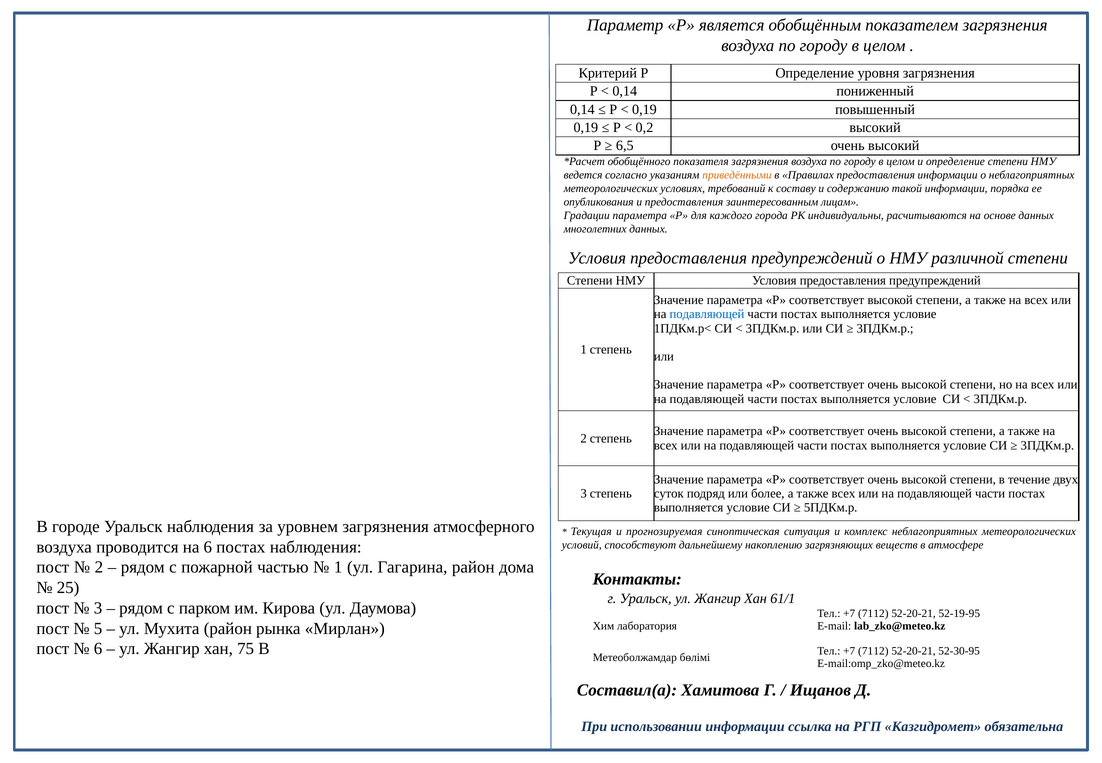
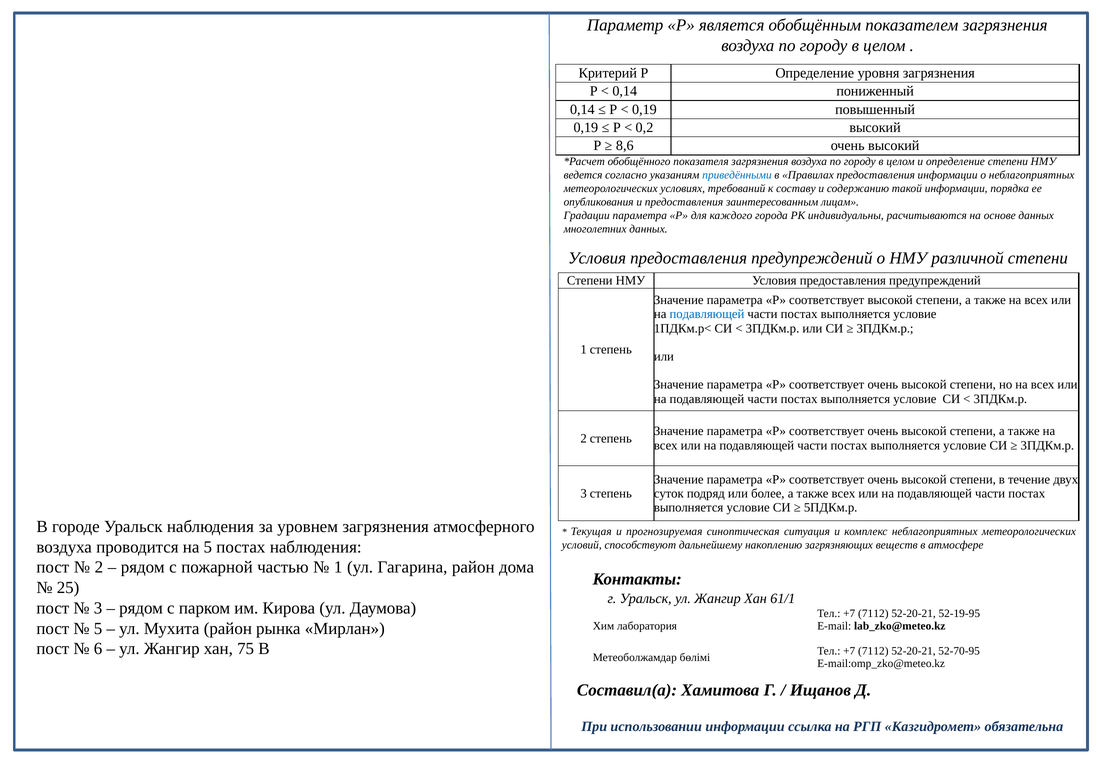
6,5: 6,5 -> 8,6
приведёнными colour: orange -> blue
на 6: 6 -> 5
52-30-95: 52-30-95 -> 52-70-95
